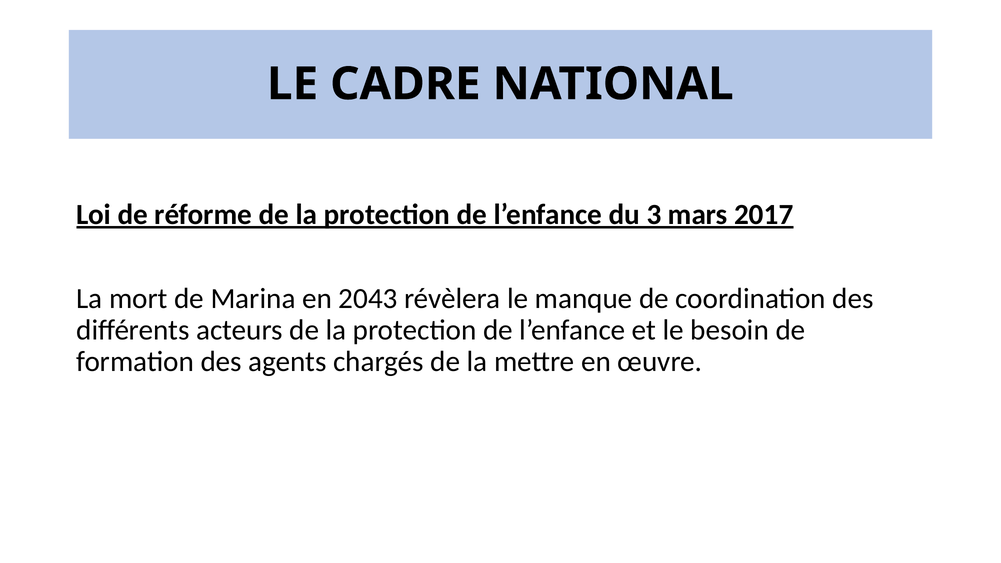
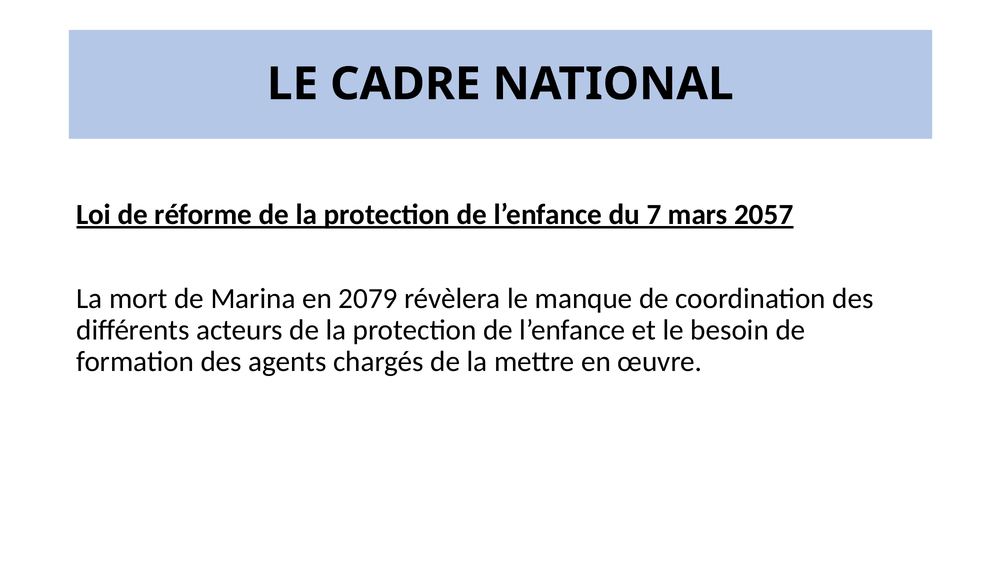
3: 3 -> 7
2017: 2017 -> 2057
2043: 2043 -> 2079
